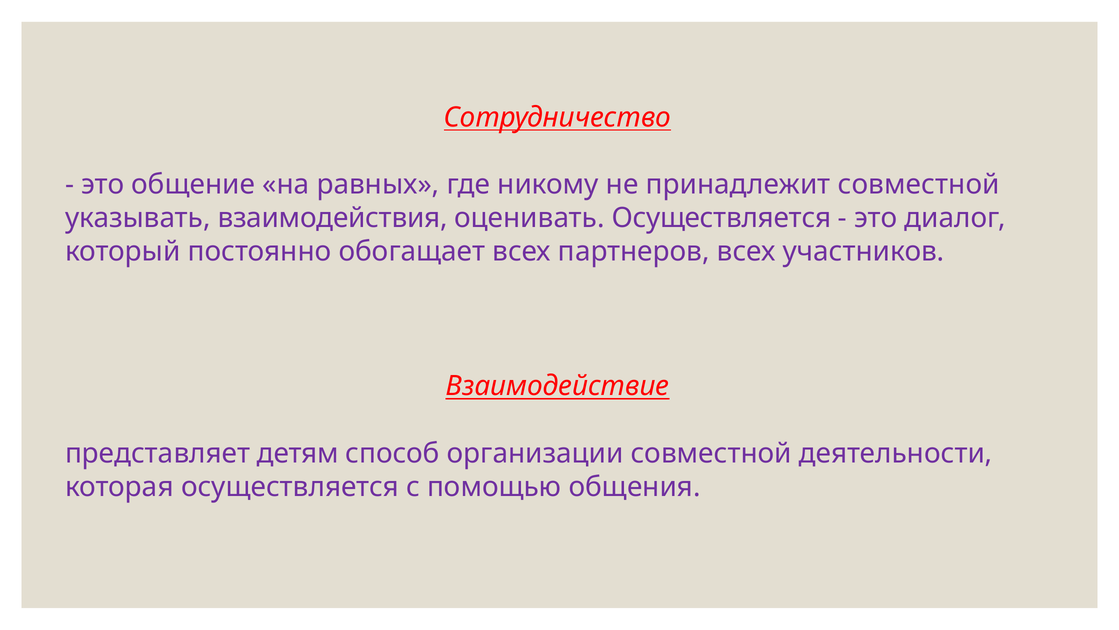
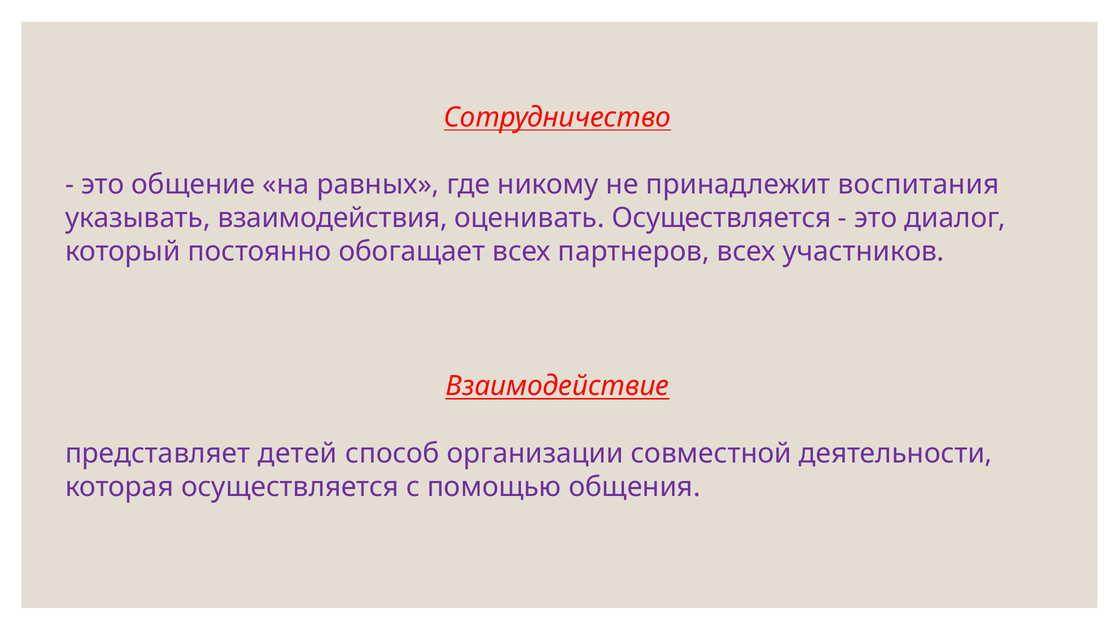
принадлежит совместной: совместной -> воспитания
детям: детям -> детей
